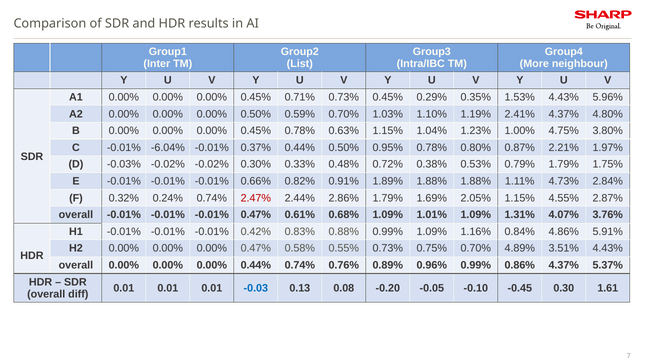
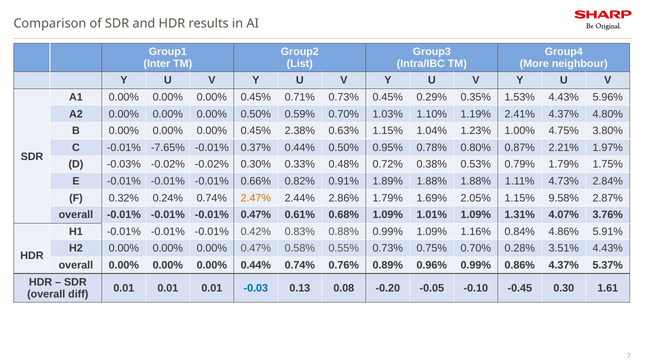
0.45% 0.78%: 0.78% -> 2.38%
-6.04%: -6.04% -> -7.65%
2.47% colour: red -> orange
4.55%: 4.55% -> 9.58%
4.89%: 4.89% -> 0.28%
